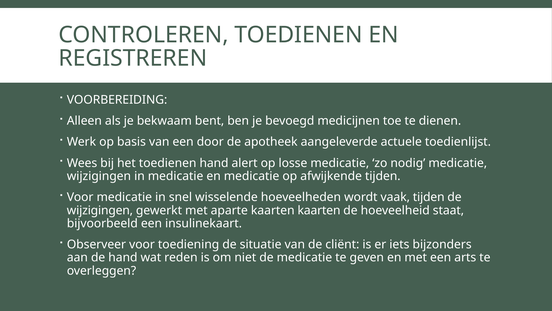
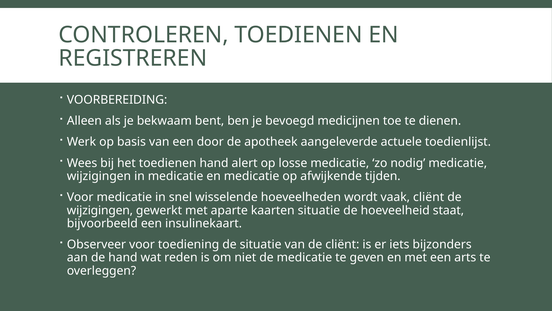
vaak tijden: tijden -> cliënt
kaarten kaarten: kaarten -> situatie
